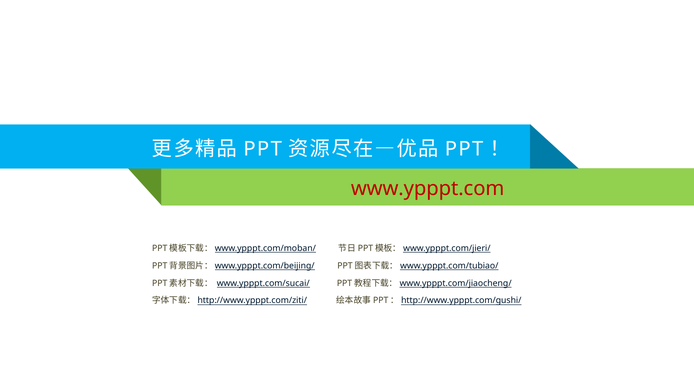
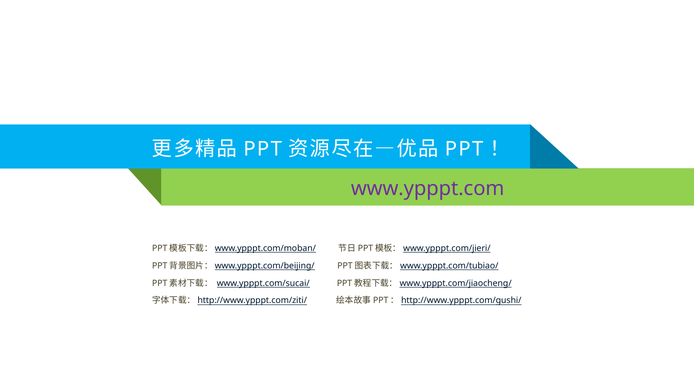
www.ypppt.com colour: red -> purple
